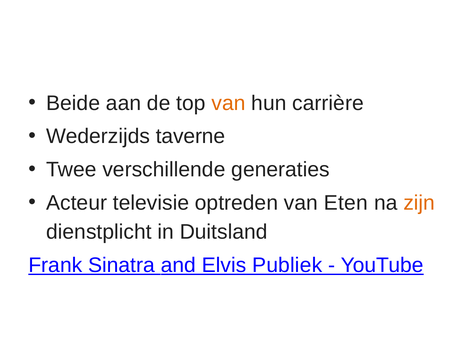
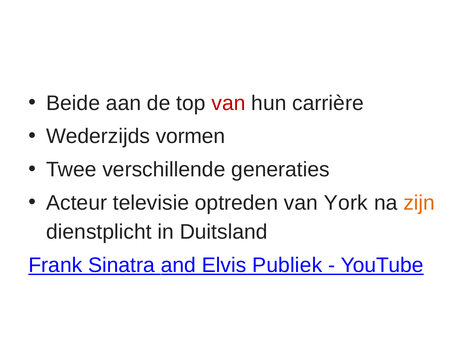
van at (228, 103) colour: orange -> red
taverne: taverne -> vormen
Eten: Eten -> York
